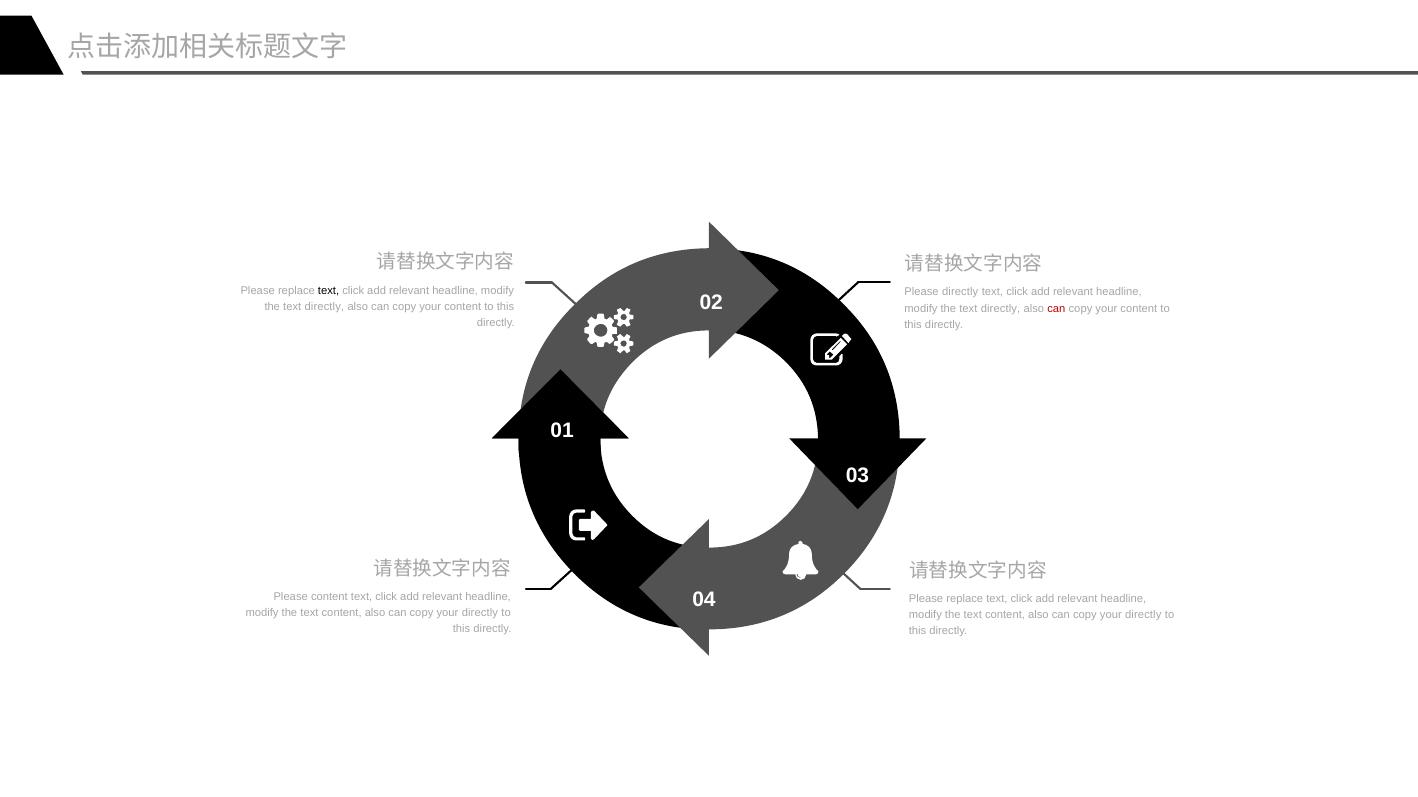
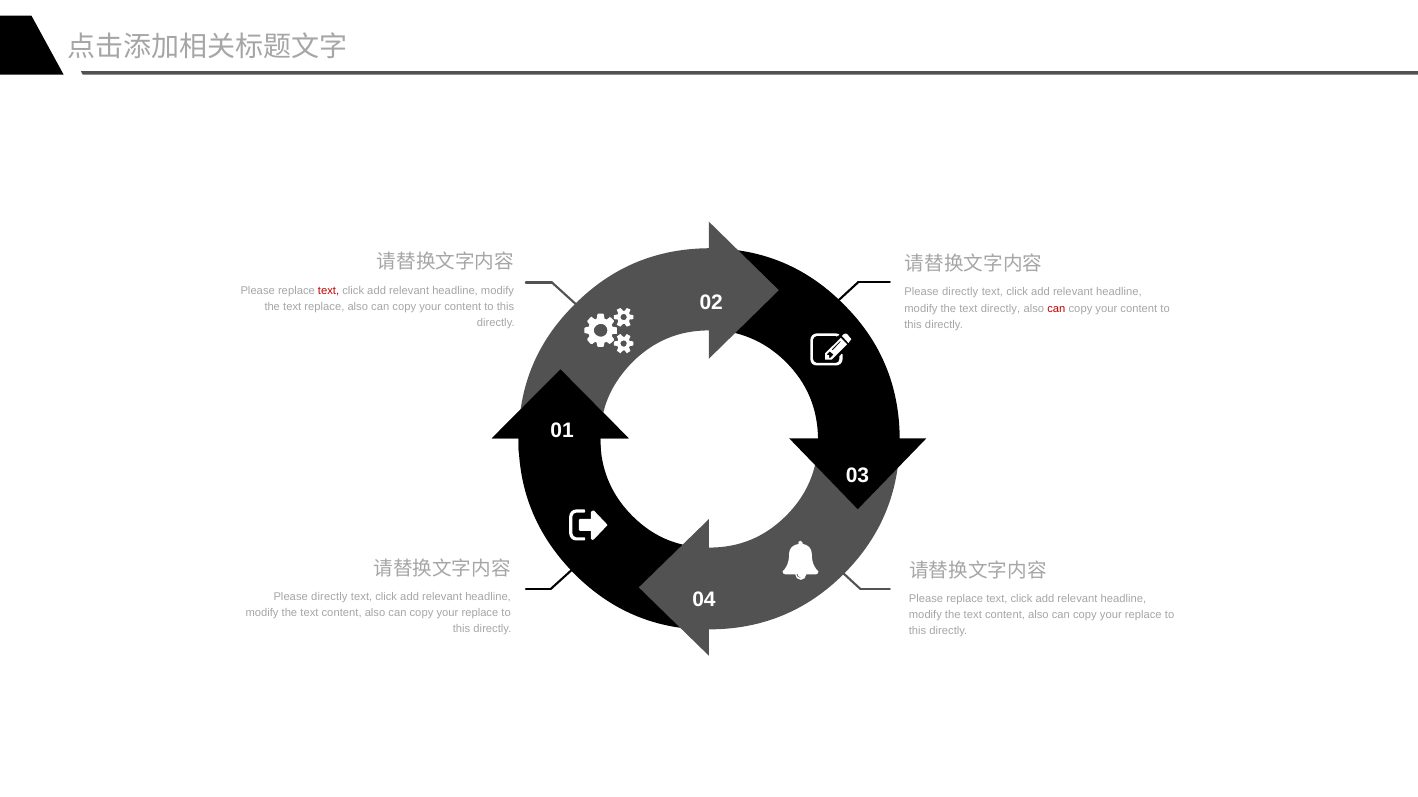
text at (329, 291) colour: black -> red
directly at (324, 307): directly -> replace
content at (329, 597): content -> directly
directly at (480, 613): directly -> replace
directly at (1143, 615): directly -> replace
